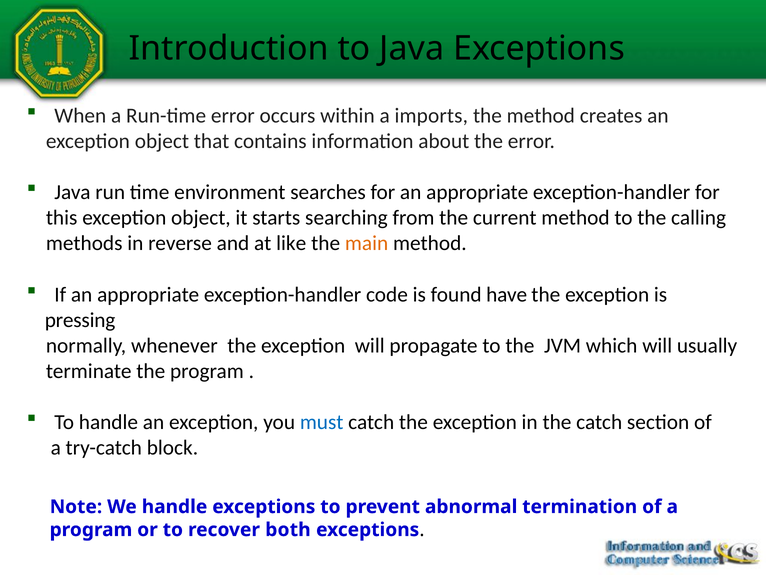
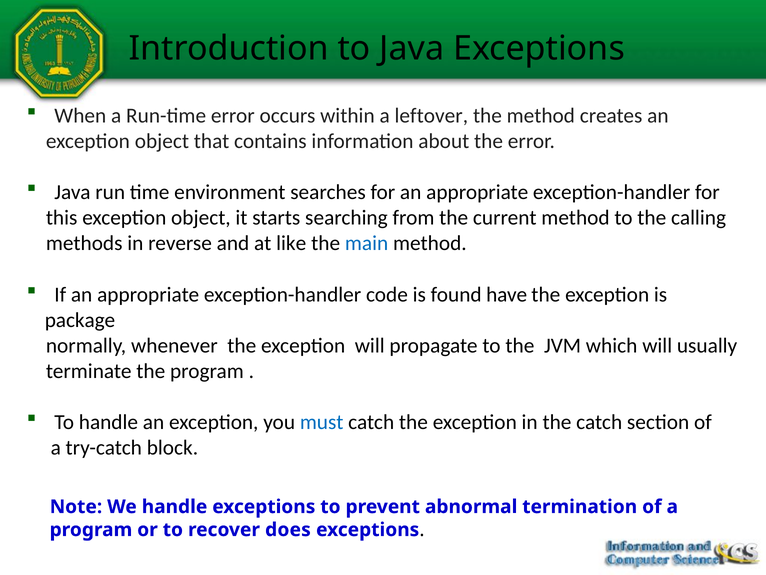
imports: imports -> leftover
main colour: orange -> blue
pressing: pressing -> package
both: both -> does
